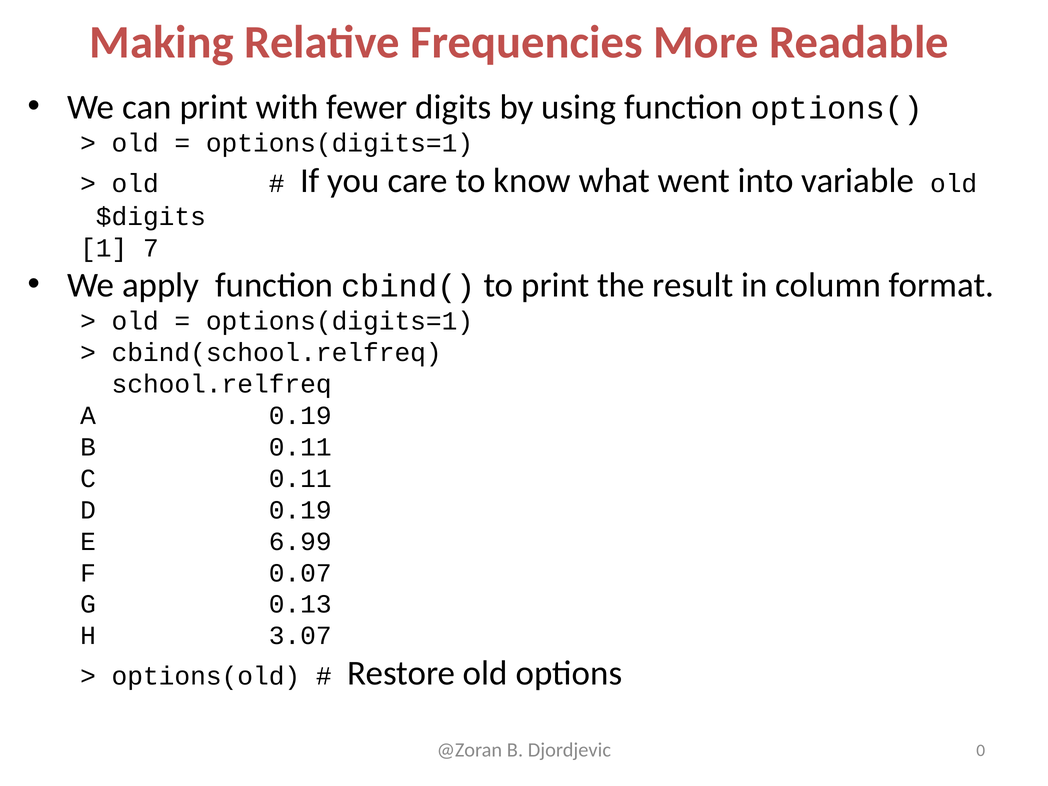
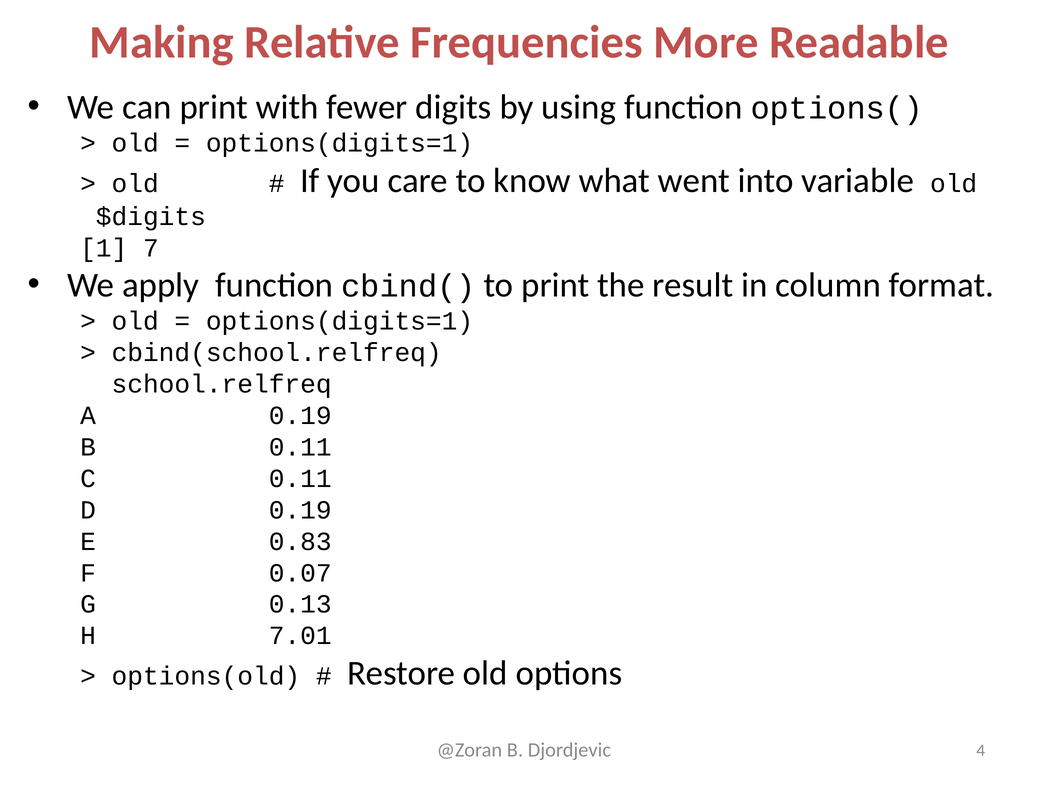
6.99: 6.99 -> 0.83
3.07: 3.07 -> 7.01
0: 0 -> 4
